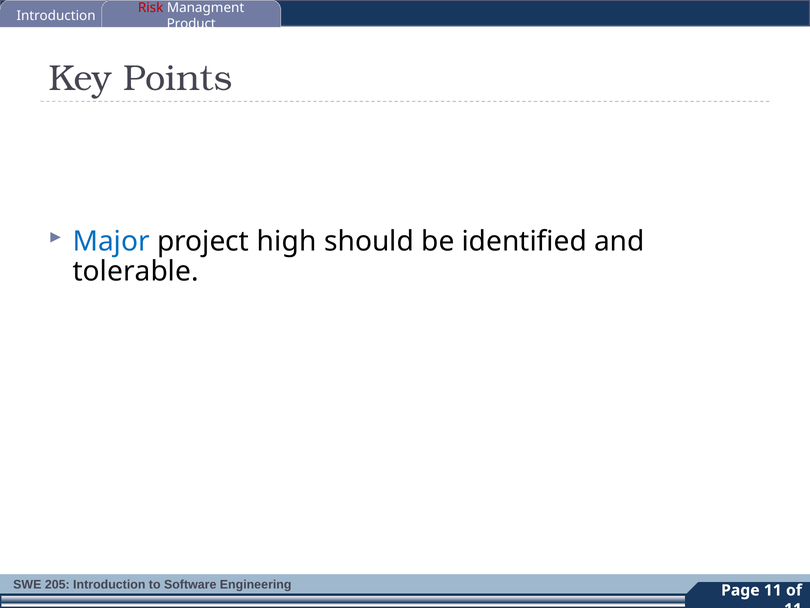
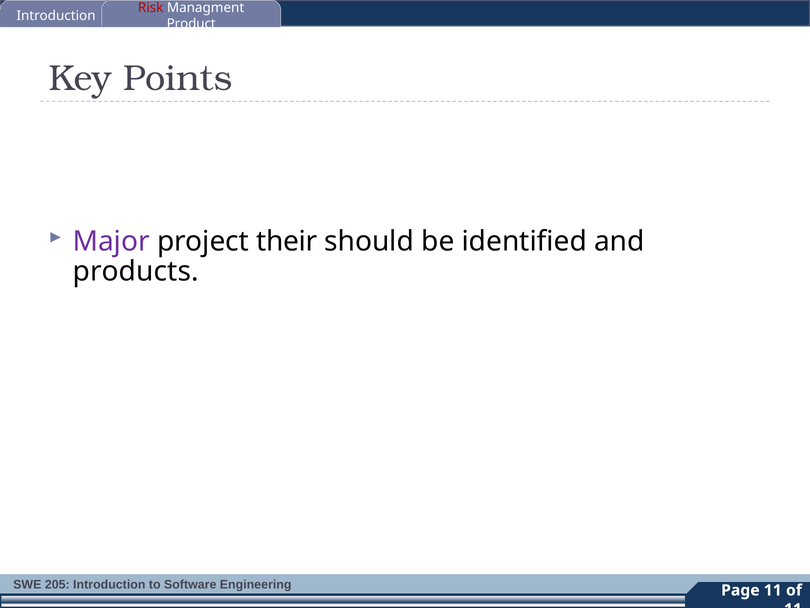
Major colour: blue -> purple
high: high -> their
tolerable: tolerable -> products
